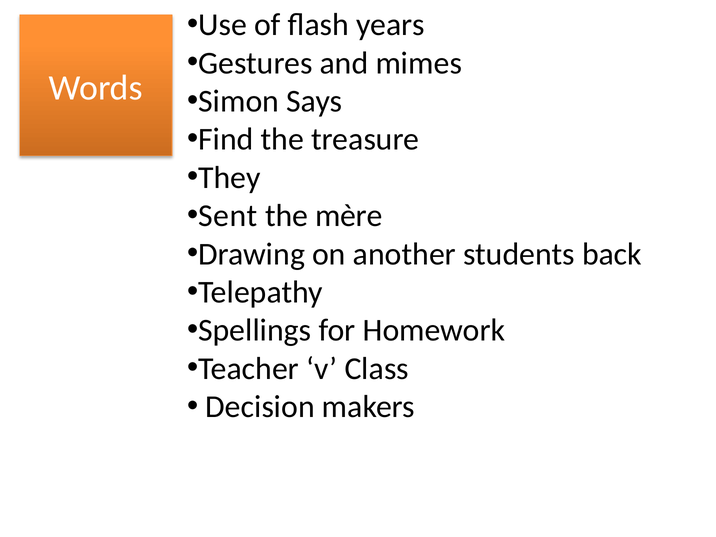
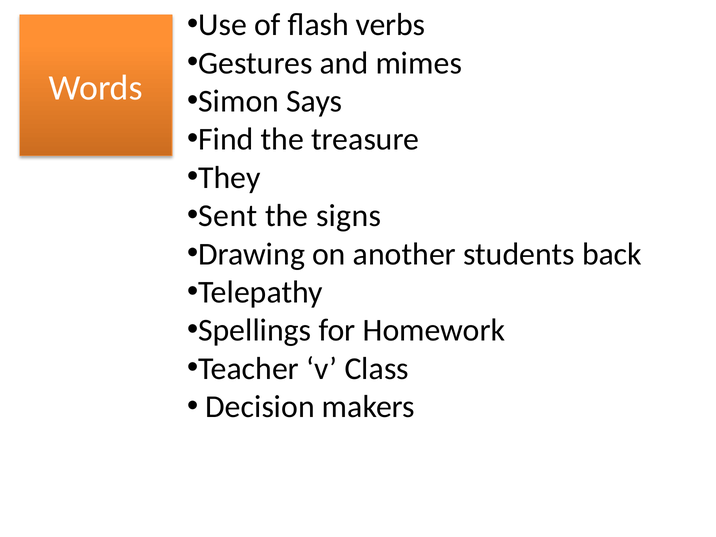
years: years -> verbs
mère: mère -> signs
